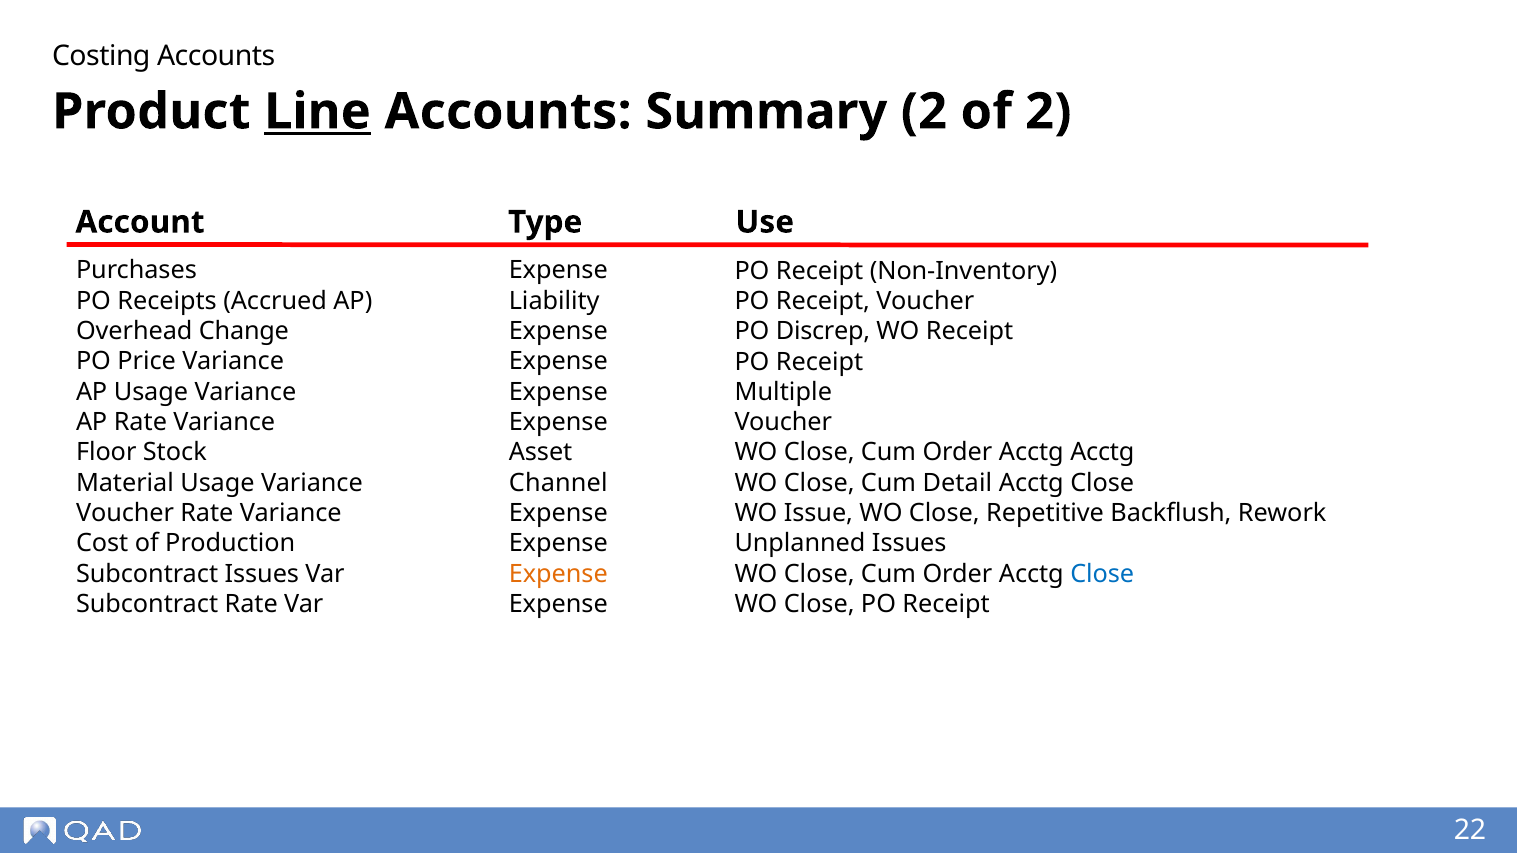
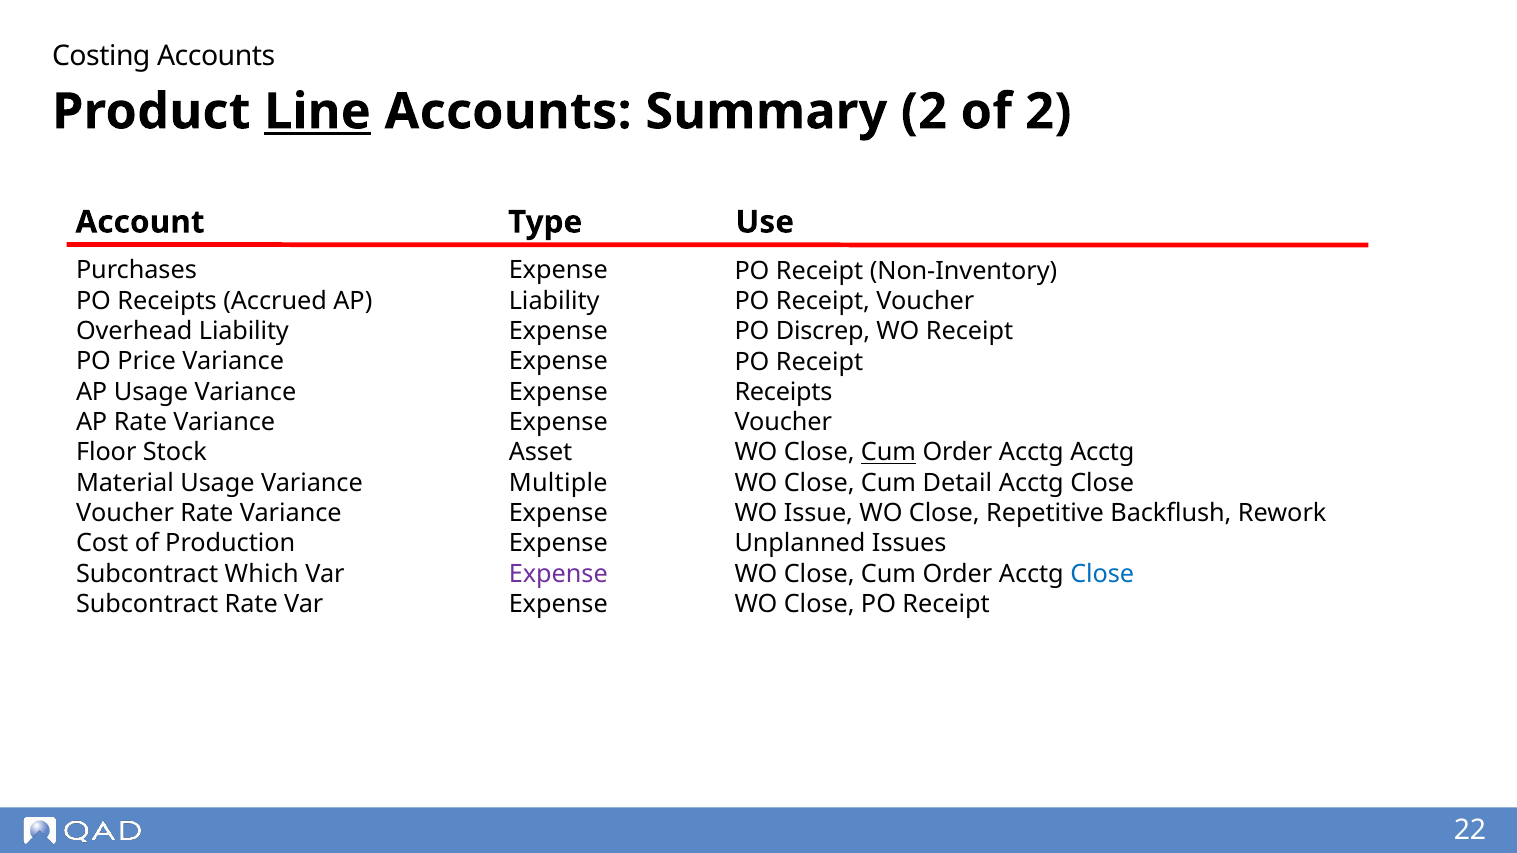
Overhead Change: Change -> Liability
Multiple at (783, 392): Multiple -> Receipts
Cum at (889, 453) underline: none -> present
Channel: Channel -> Multiple
Subcontract Issues: Issues -> Which
Expense at (558, 574) colour: orange -> purple
